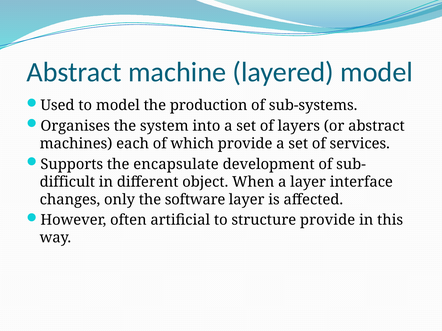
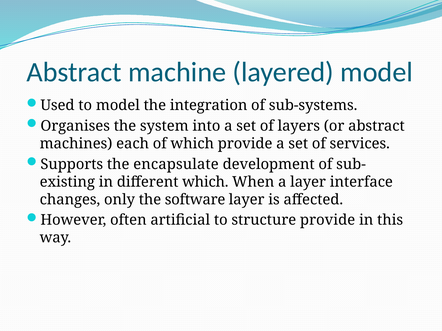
production: production -> integration
difficult: difficult -> existing
different object: object -> which
